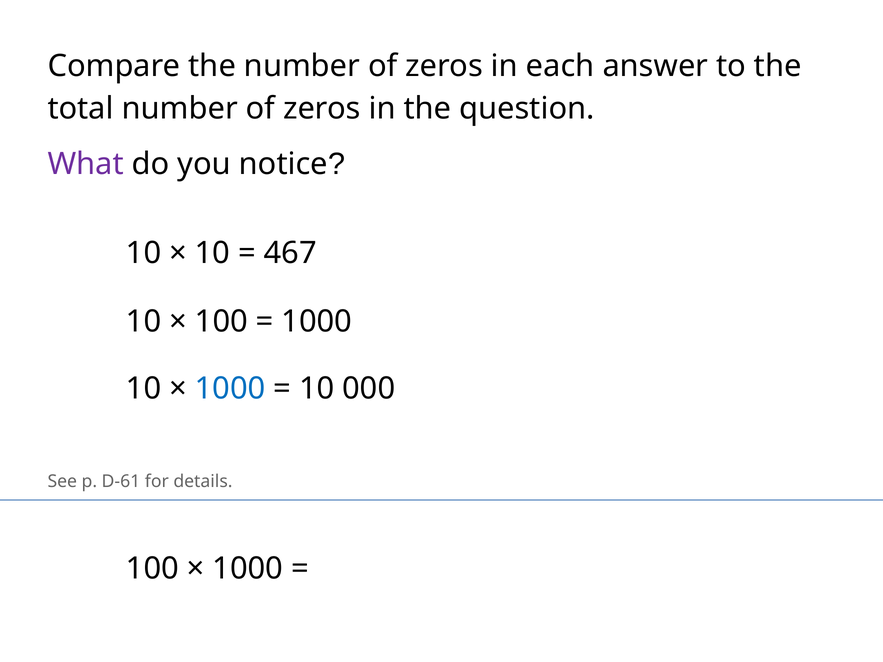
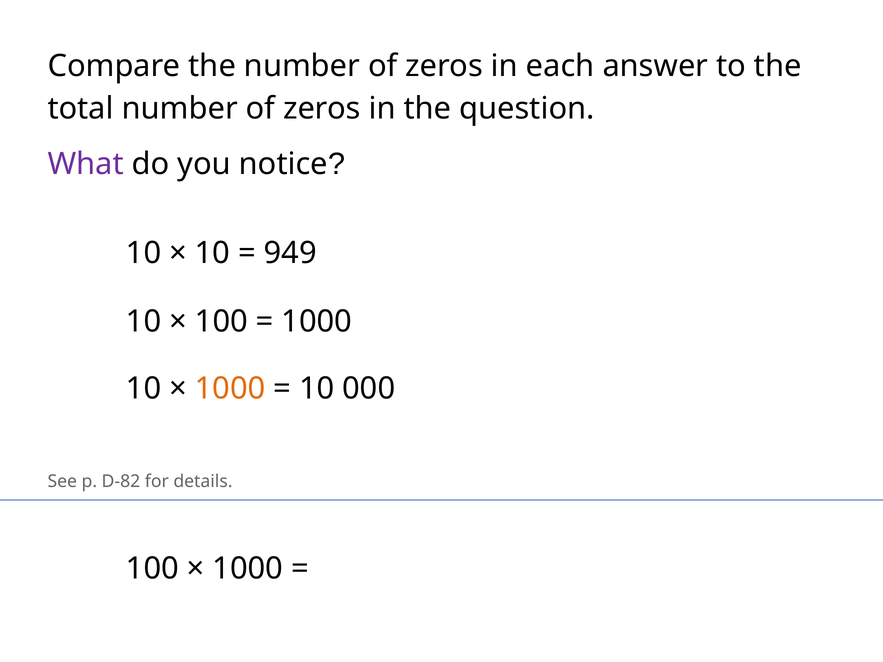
467: 467 -> 949
1000 at (230, 389) colour: blue -> orange
D-61: D-61 -> D-82
